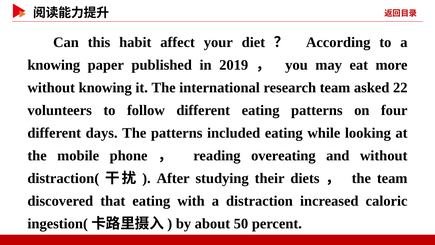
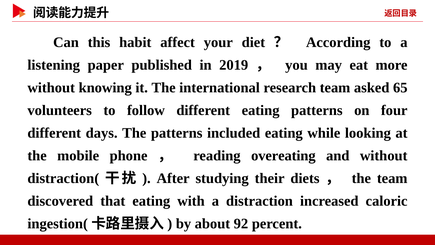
knowing at (54, 65): knowing -> listening
22: 22 -> 65
50: 50 -> 92
